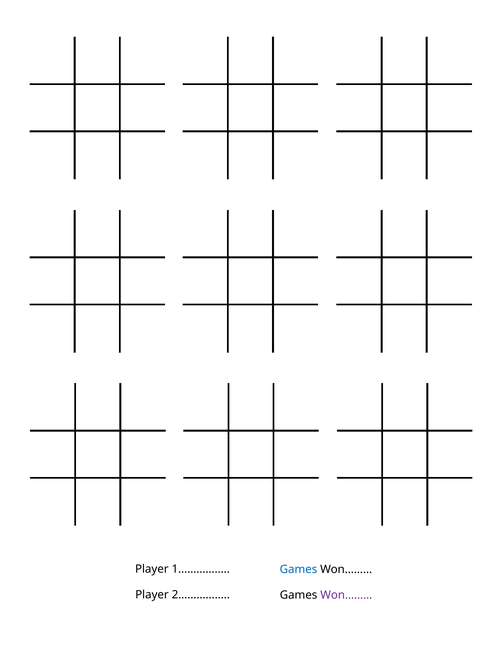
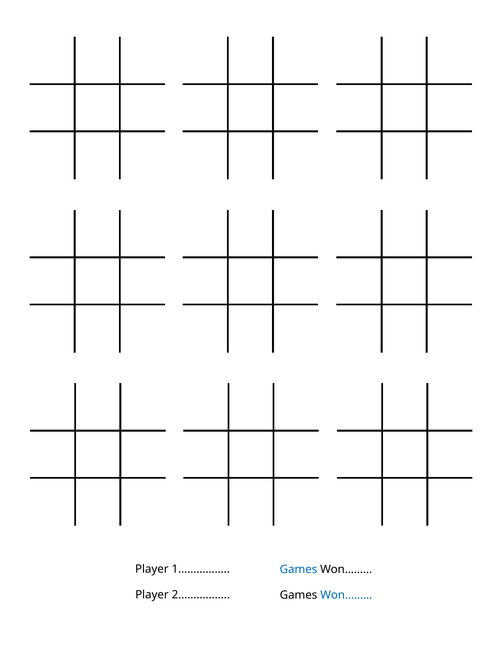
Won……… at (346, 595) colour: purple -> blue
